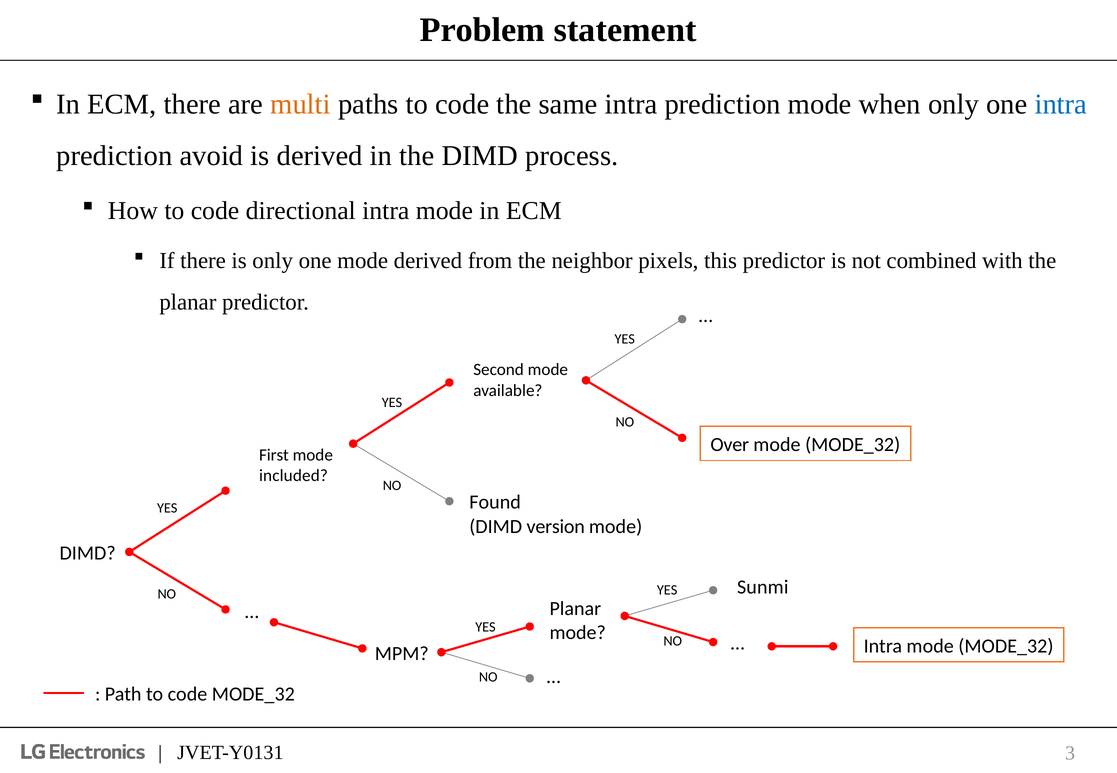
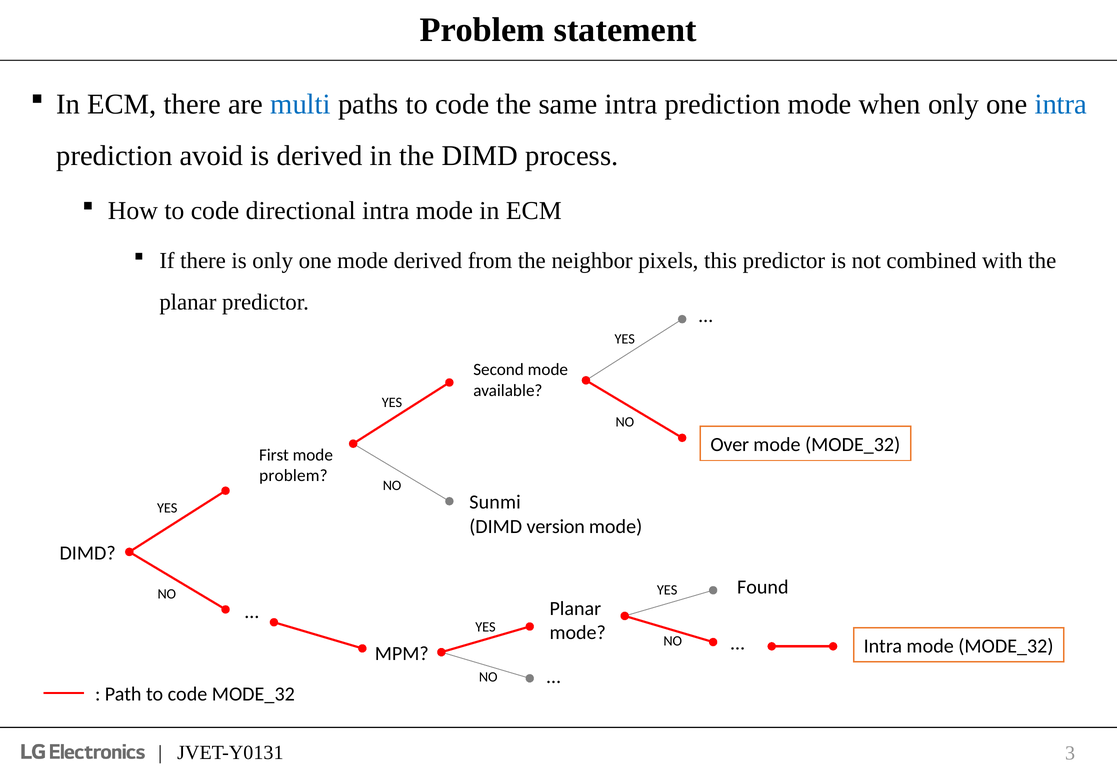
multi colour: orange -> blue
included at (293, 476): included -> problem
Found: Found -> Sunmi
Sunmi: Sunmi -> Found
